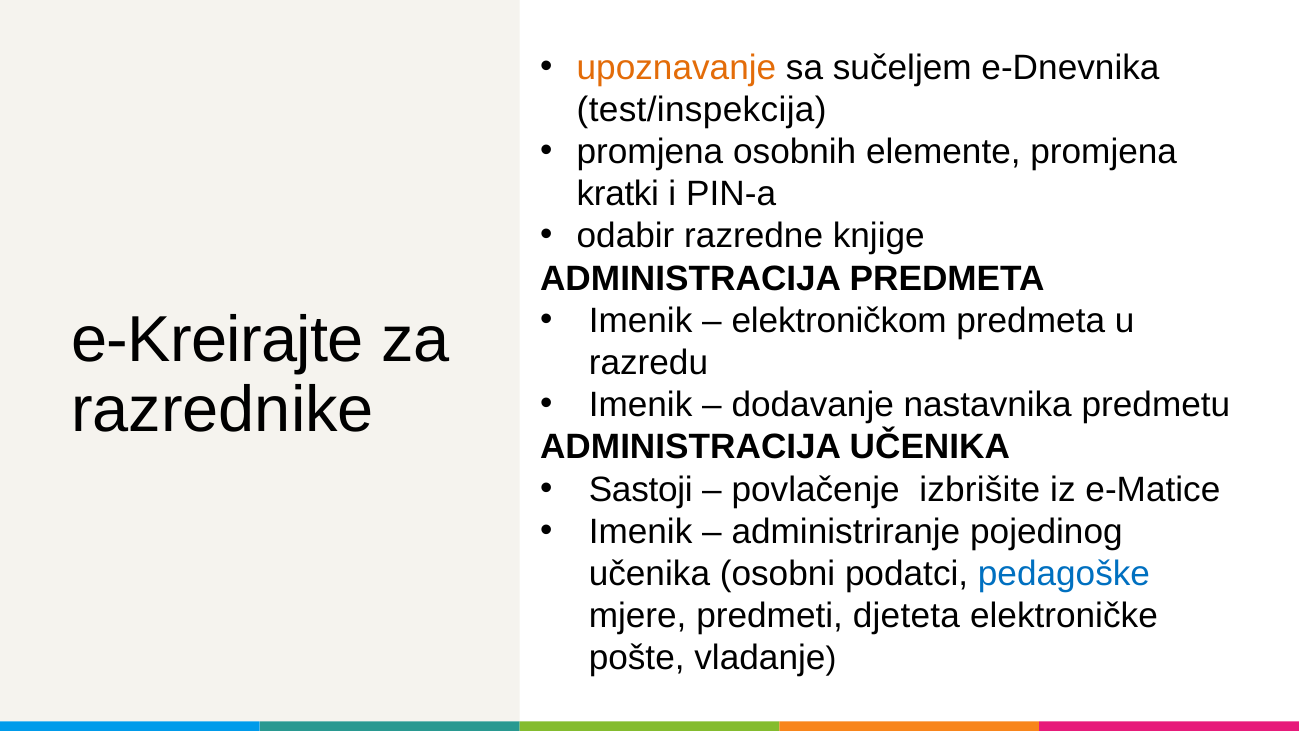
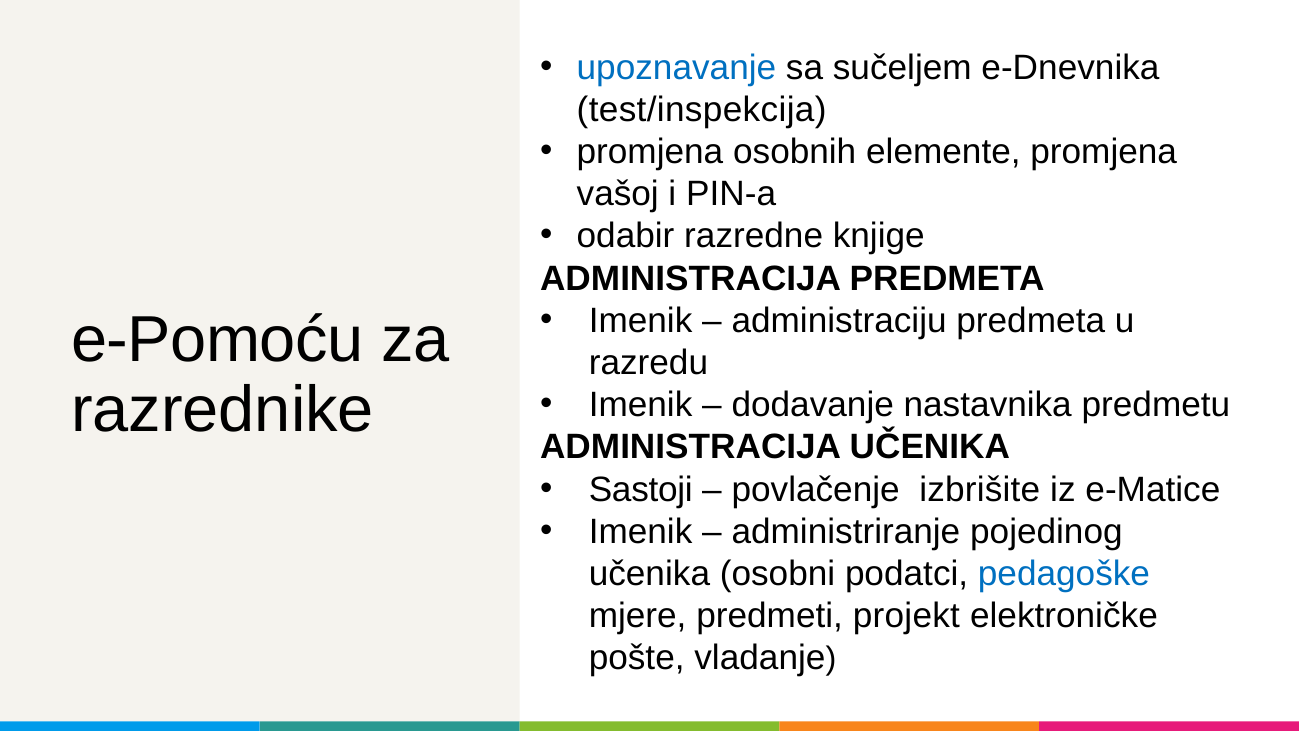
upoznavanje colour: orange -> blue
kratki: kratki -> vašoj
elektroničkom: elektroničkom -> administraciju
e-Kreirajte: e-Kreirajte -> e-Pomoću
djeteta: djeteta -> projekt
